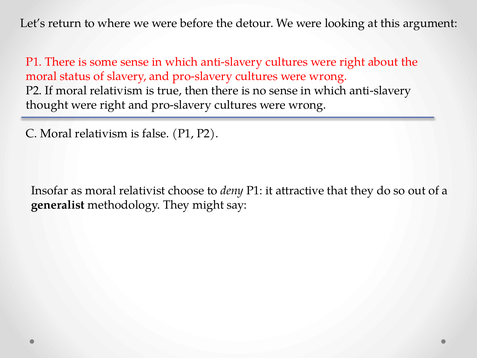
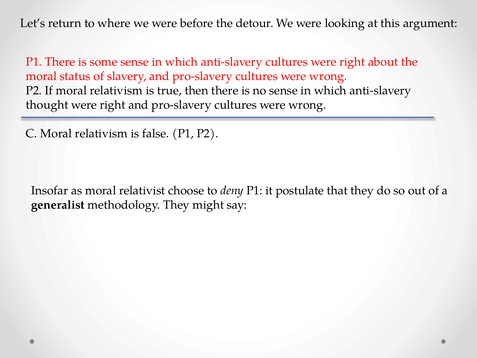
attractive: attractive -> postulate
